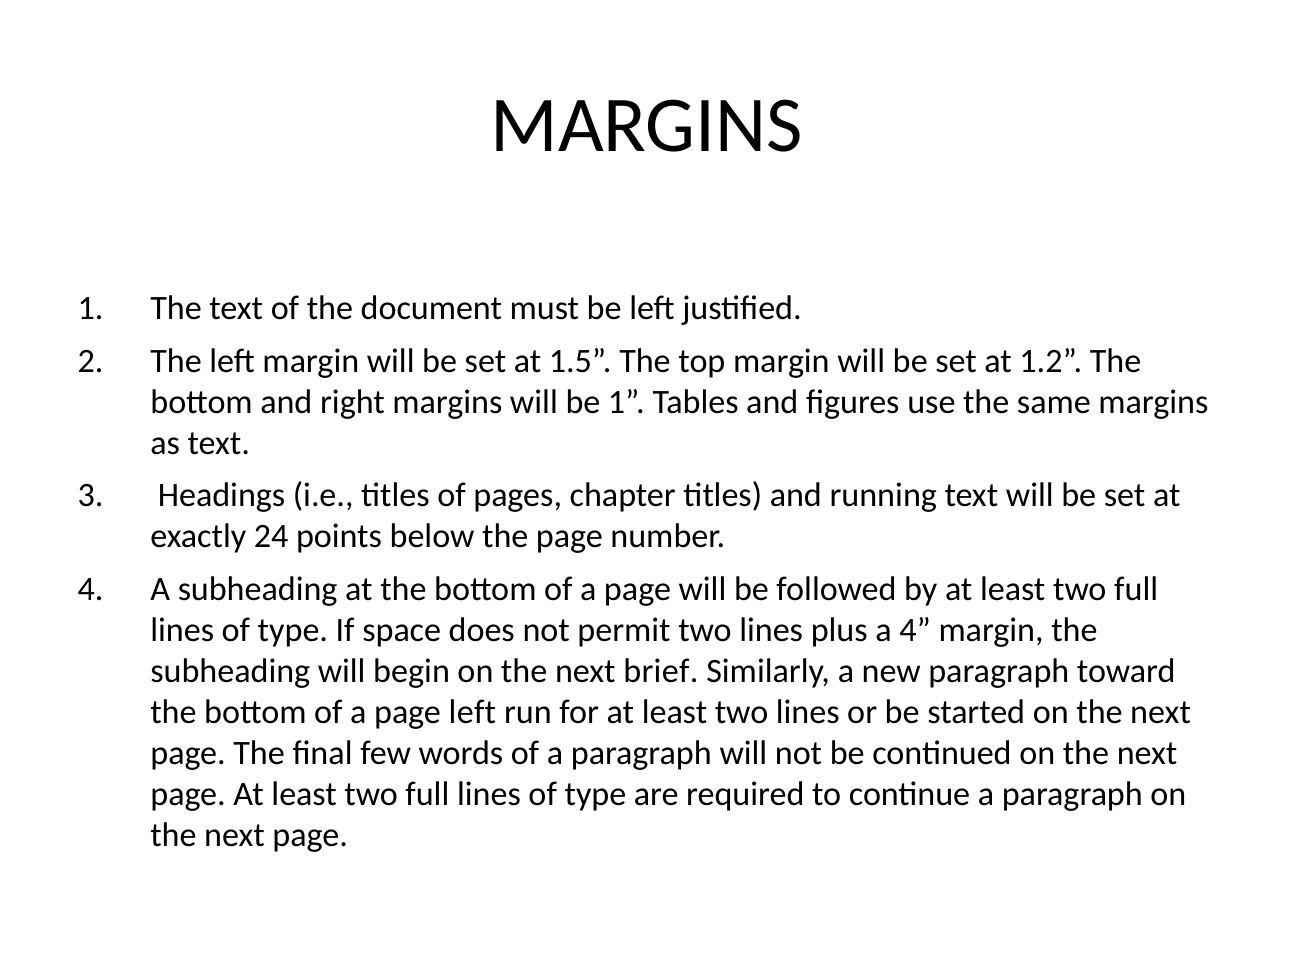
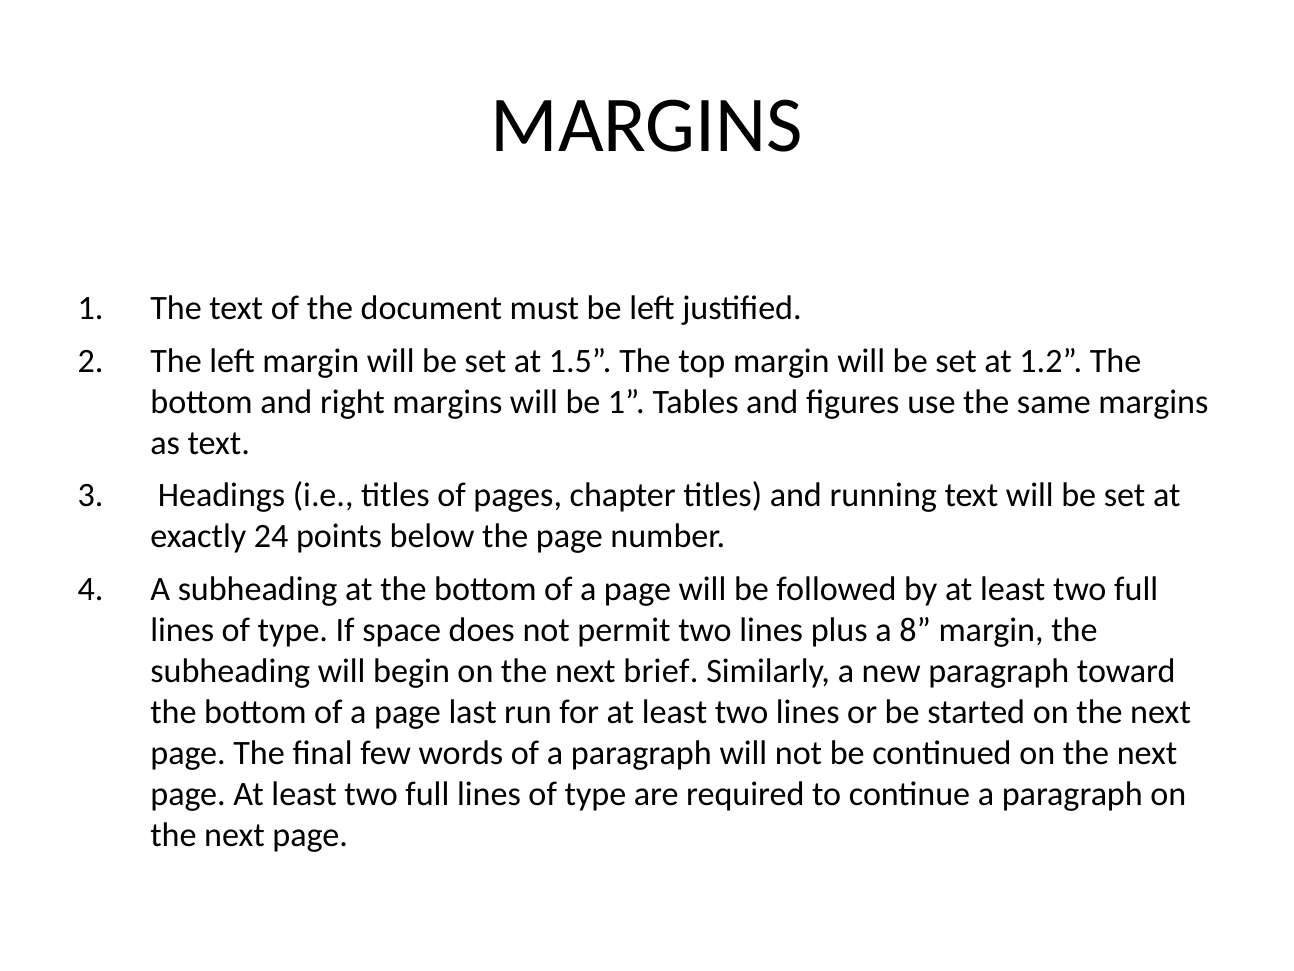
a 4: 4 -> 8
page left: left -> last
